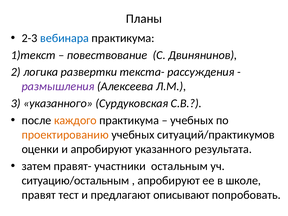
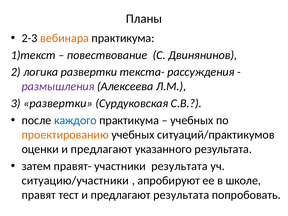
вебинара colour: blue -> orange
3 указанного: указанного -> развертки
каждого colour: orange -> blue
оценки и апробируют: апробируют -> предлагают
участники остальным: остальным -> результата
ситуацию/остальным: ситуацию/остальным -> ситуацию/участники
предлагают описывают: описывают -> результата
